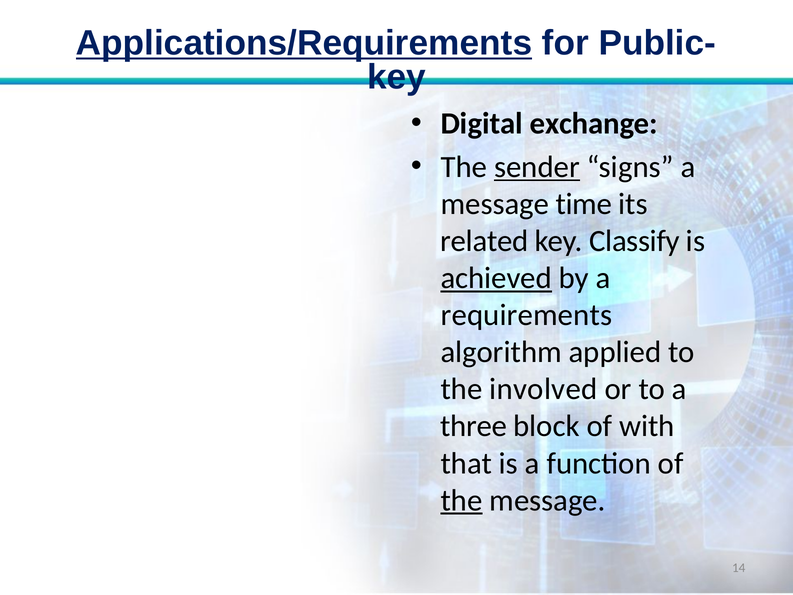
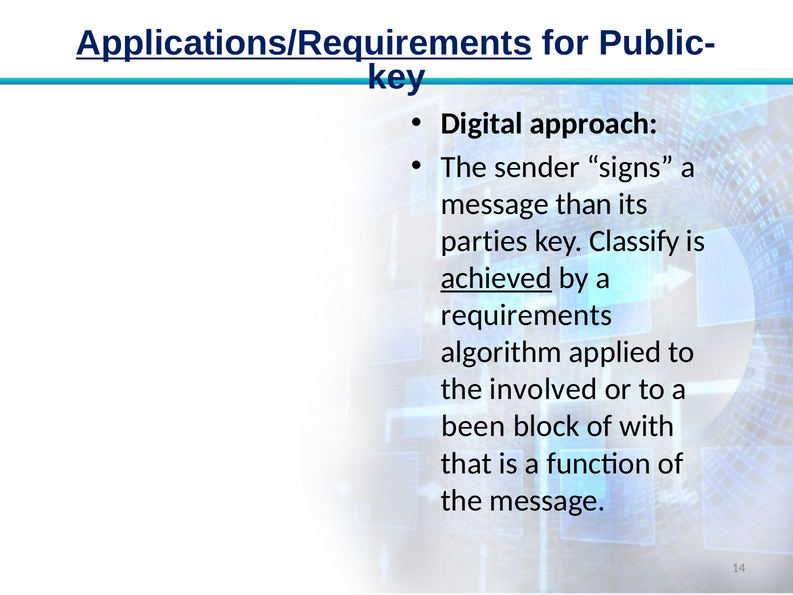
exchange: exchange -> approach
sender underline: present -> none
time: time -> than
related: related -> parties
three: three -> been
the at (462, 500) underline: present -> none
